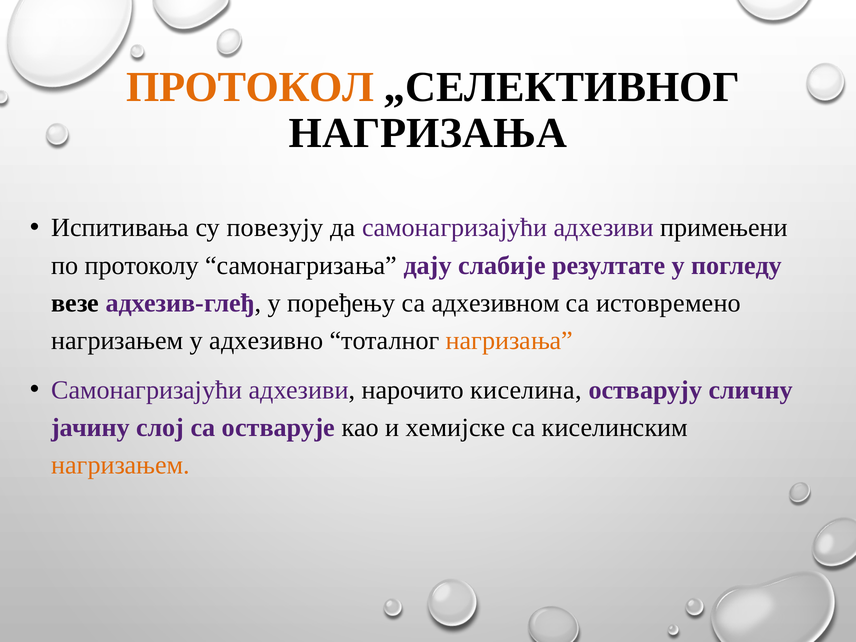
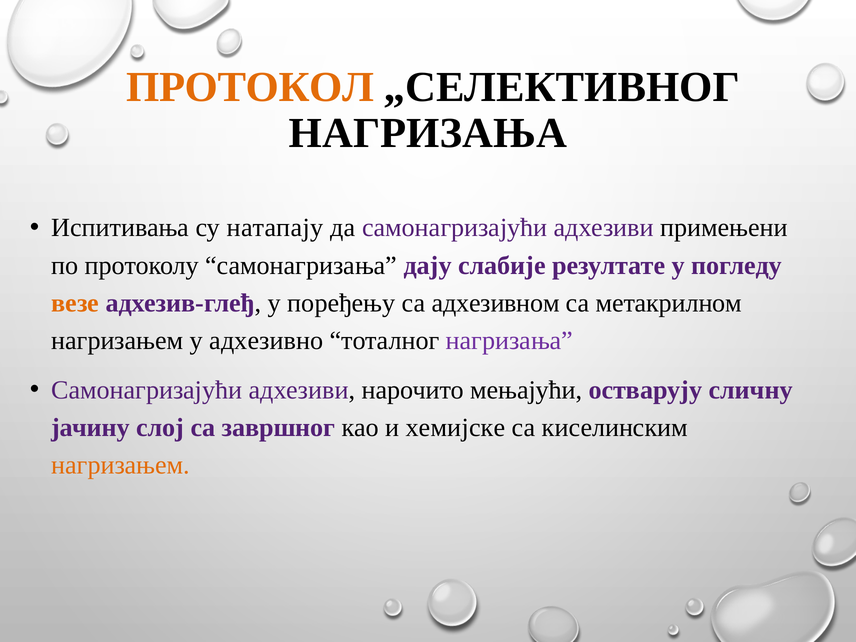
повезују: повезују -> натапају
везе colour: black -> orange
истовремено: истовремено -> метакрилном
нагризања at (509, 341) colour: orange -> purple
киселина: киселина -> мењајући
остварује: остварује -> завршног
